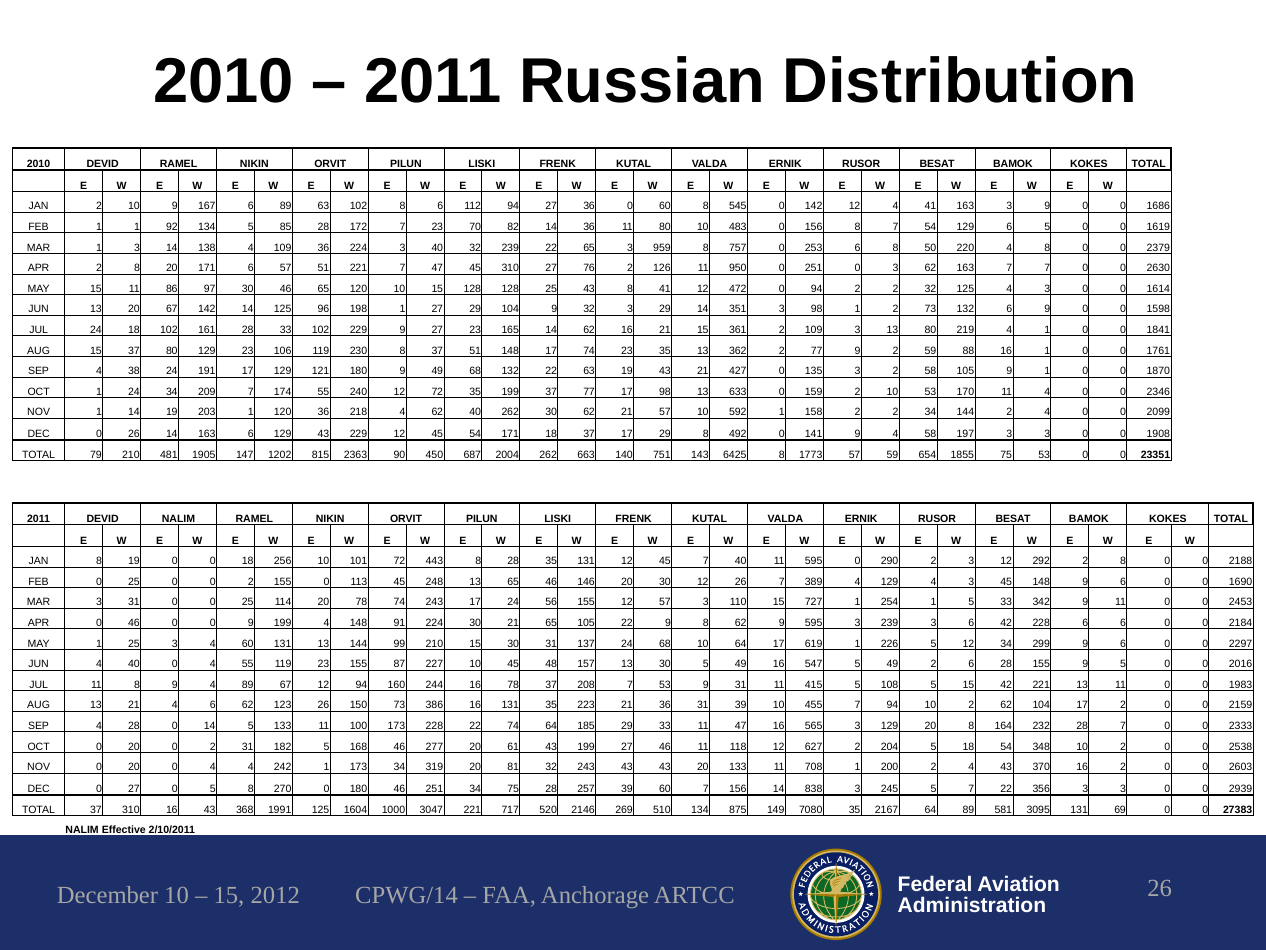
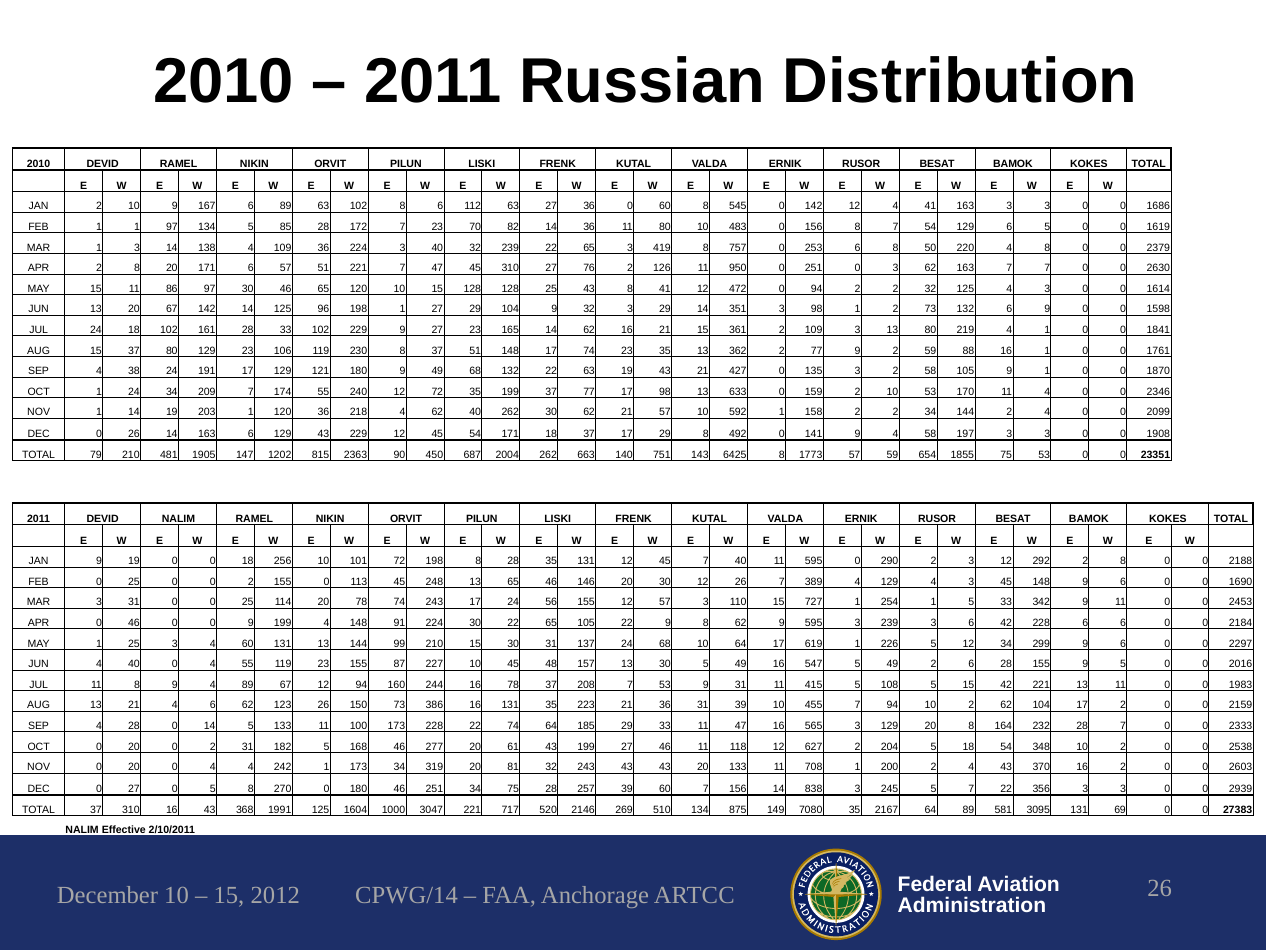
112 94: 94 -> 63
163 3 9: 9 -> 3
1 92: 92 -> 97
959: 959 -> 419
JAN 8: 8 -> 9
72 443: 443 -> 198
30 21: 21 -> 22
